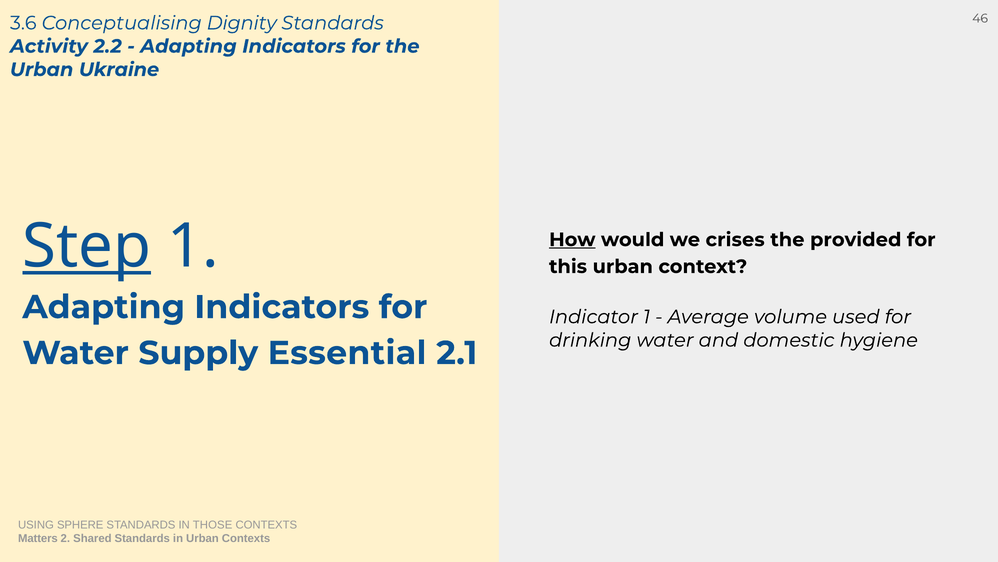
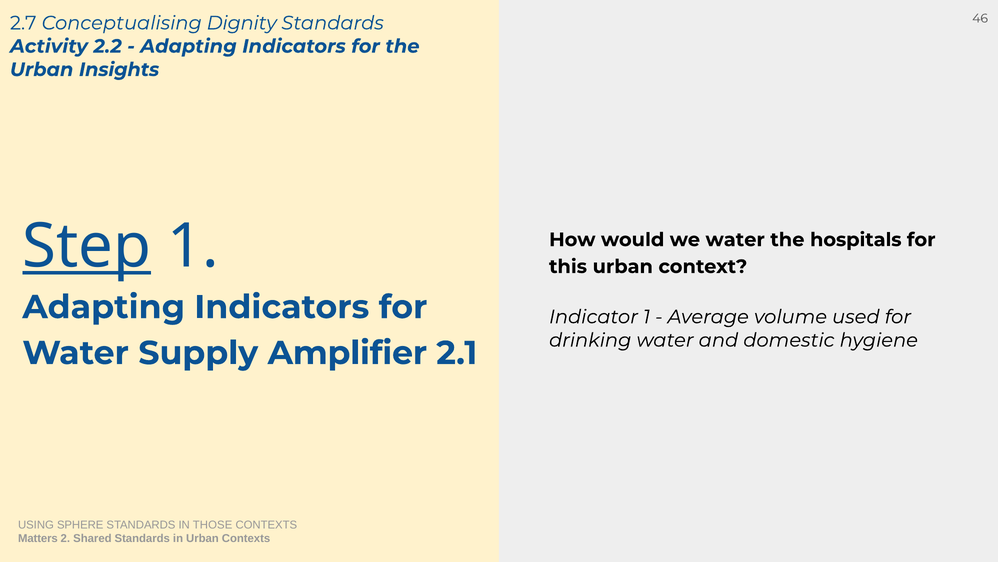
3.6: 3.6 -> 2.7
Ukraine: Ukraine -> Insights
How underline: present -> none
we crises: crises -> water
provided: provided -> hospitals
Essential: Essential -> Amplifier
